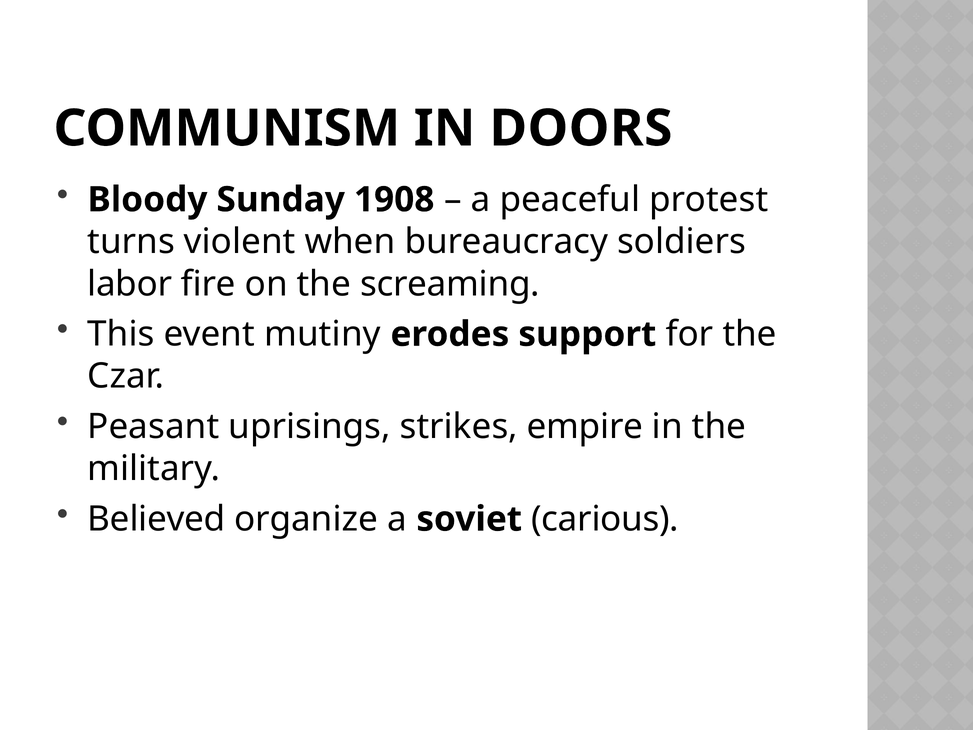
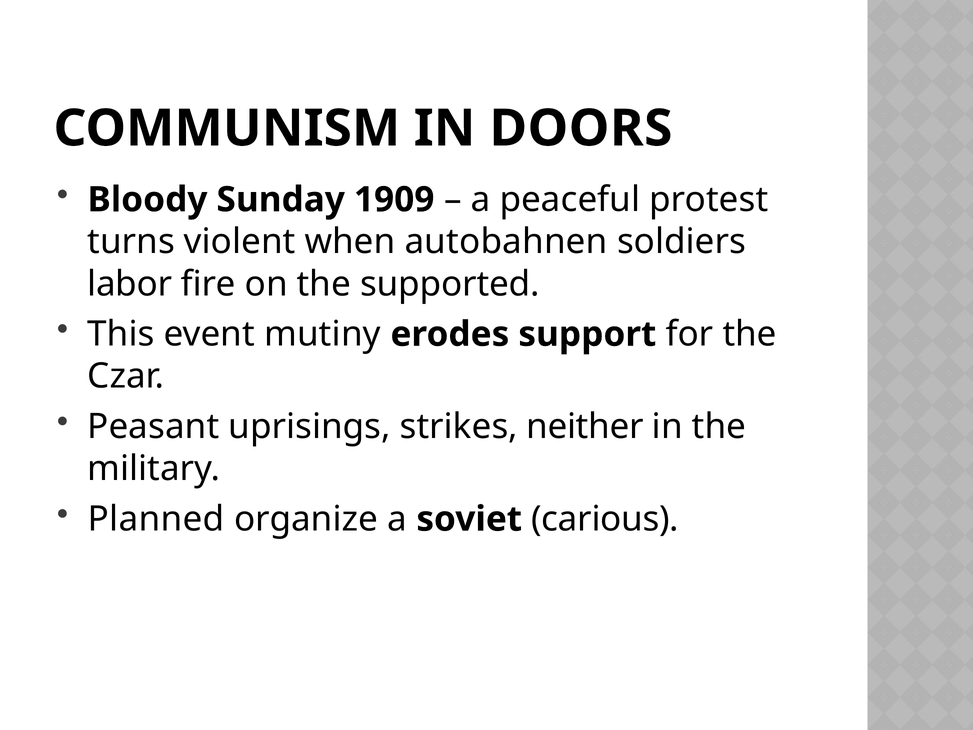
1908: 1908 -> 1909
bureaucracy: bureaucracy -> autobahnen
screaming: screaming -> supported
empire: empire -> neither
Believed: Believed -> Planned
